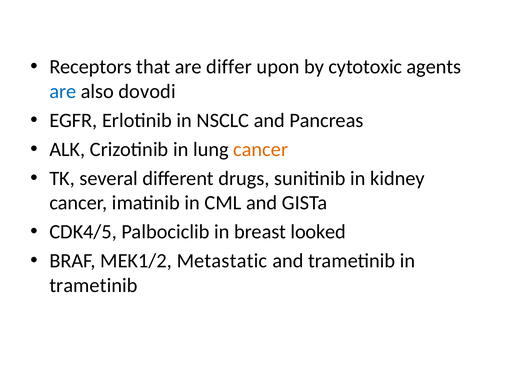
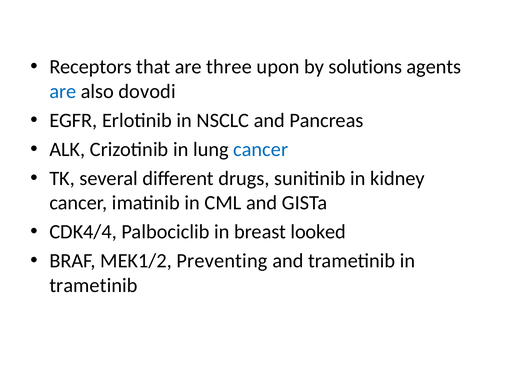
differ: differ -> three
cytotoxic: cytotoxic -> solutions
cancer at (261, 149) colour: orange -> blue
CDK4/5: CDK4/5 -> CDK4/4
Metastatic: Metastatic -> Preventing
